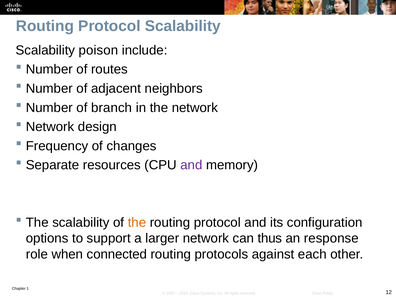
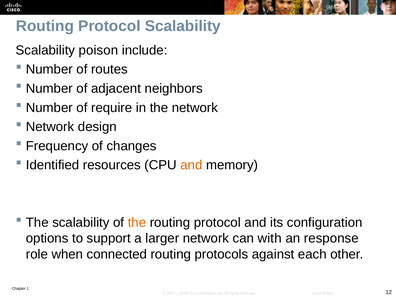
branch: branch -> require
Separate: Separate -> Identified
and at (191, 165) colour: purple -> orange
thus: thus -> with
